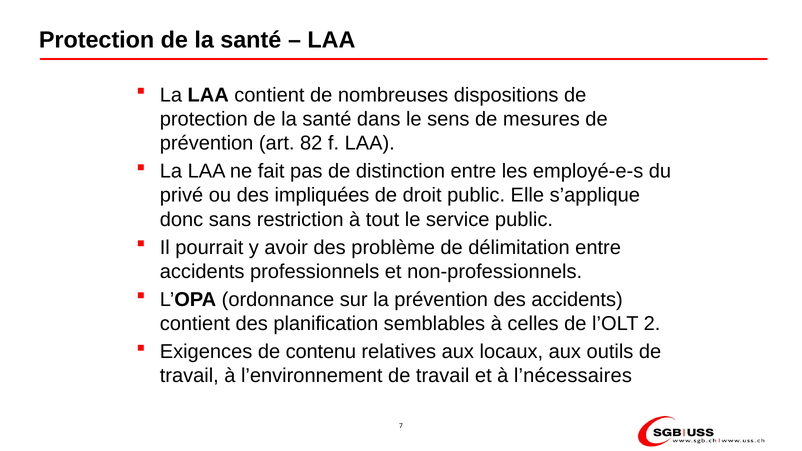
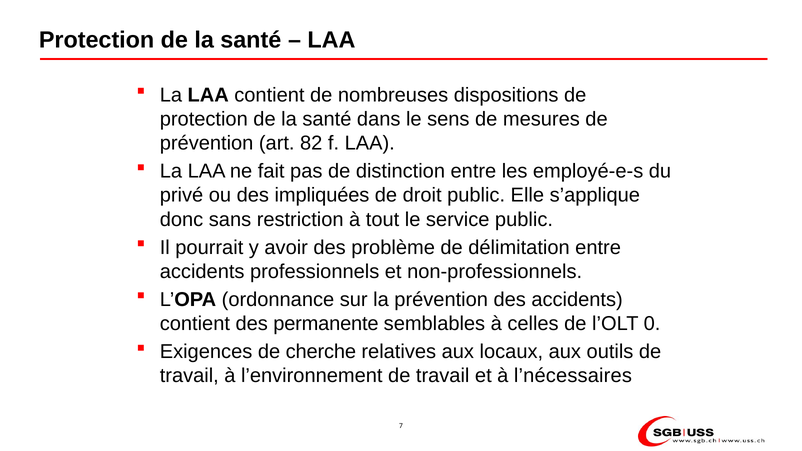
planification: planification -> permanente
2: 2 -> 0
contenu: contenu -> cherche
